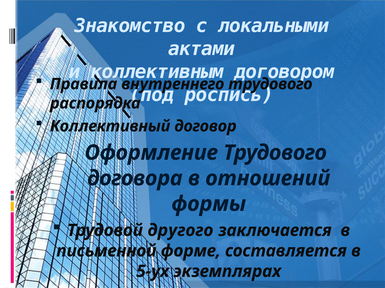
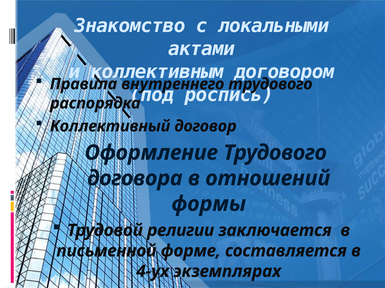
другого: другого -> религии
5-ух: 5-ух -> 4-ух
